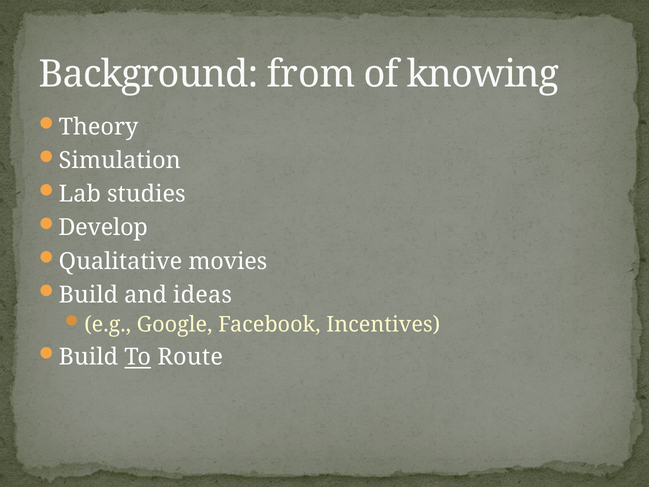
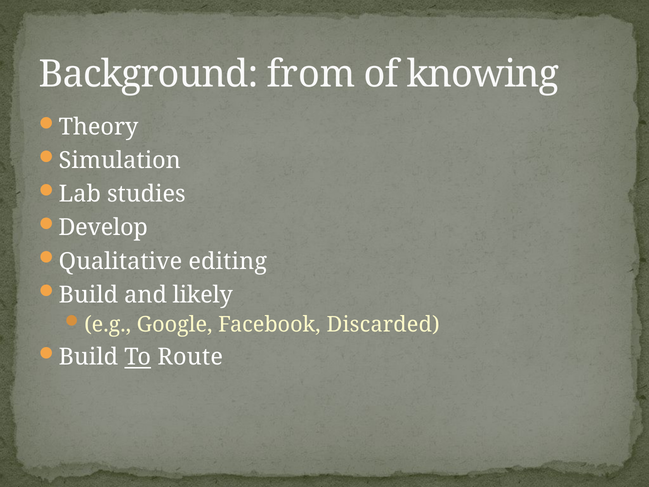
movies: movies -> editing
ideas: ideas -> likely
Incentives: Incentives -> Discarded
